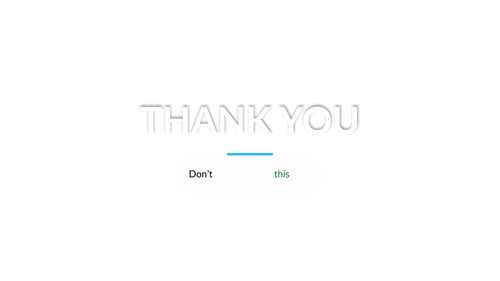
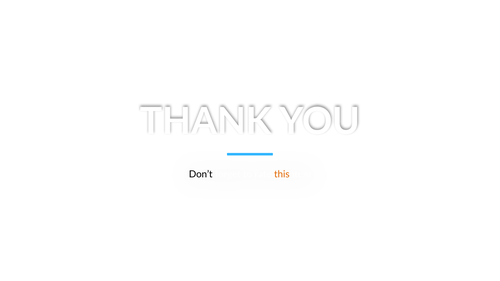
this colour: green -> orange
